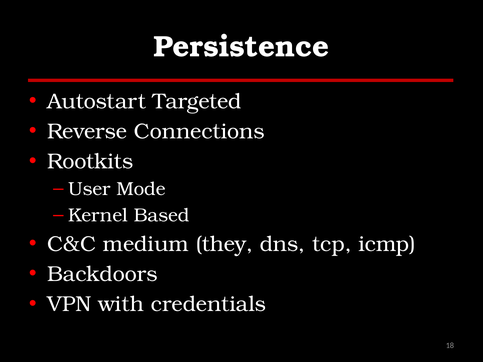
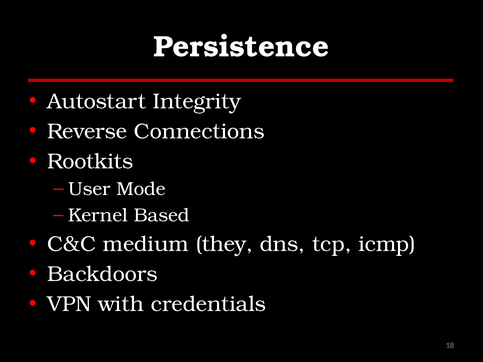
Targeted: Targeted -> Integrity
